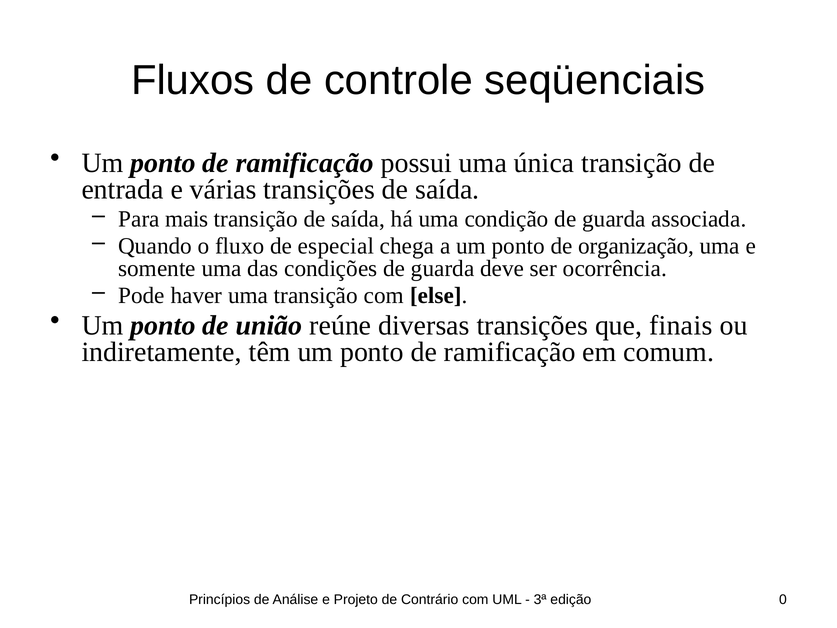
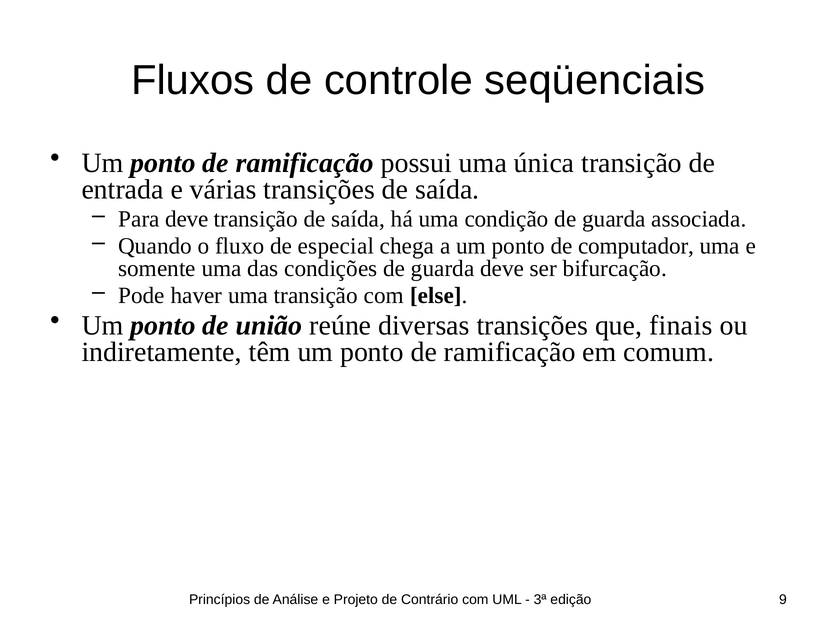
Para mais: mais -> deve
organização: organização -> computador
ocorrência: ocorrência -> bifurcação
0: 0 -> 9
